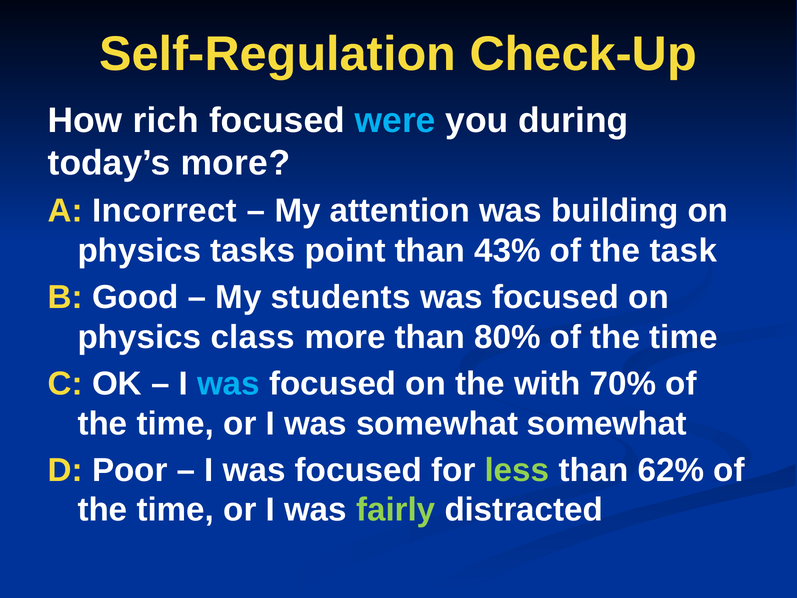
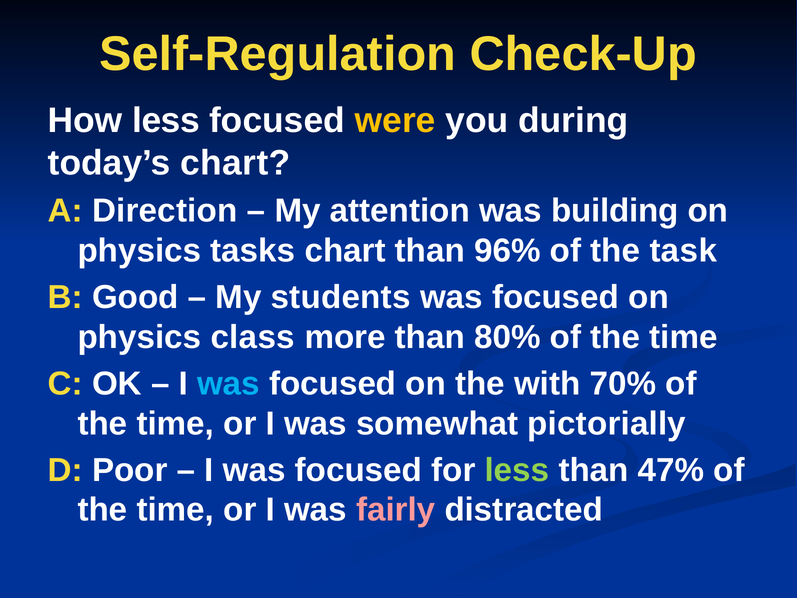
How rich: rich -> less
were colour: light blue -> yellow
today’s more: more -> chart
Incorrect: Incorrect -> Direction
tasks point: point -> chart
43%: 43% -> 96%
somewhat somewhat: somewhat -> pictorially
62%: 62% -> 47%
fairly colour: light green -> pink
